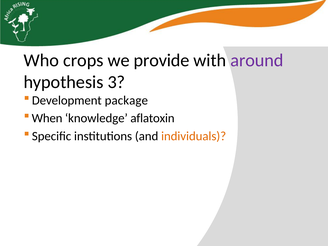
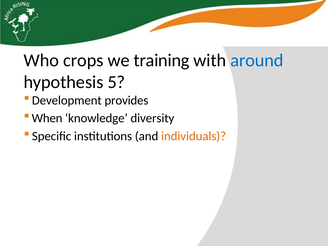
provide: provide -> training
around colour: purple -> blue
3: 3 -> 5
package: package -> provides
aflatoxin: aflatoxin -> diversity
